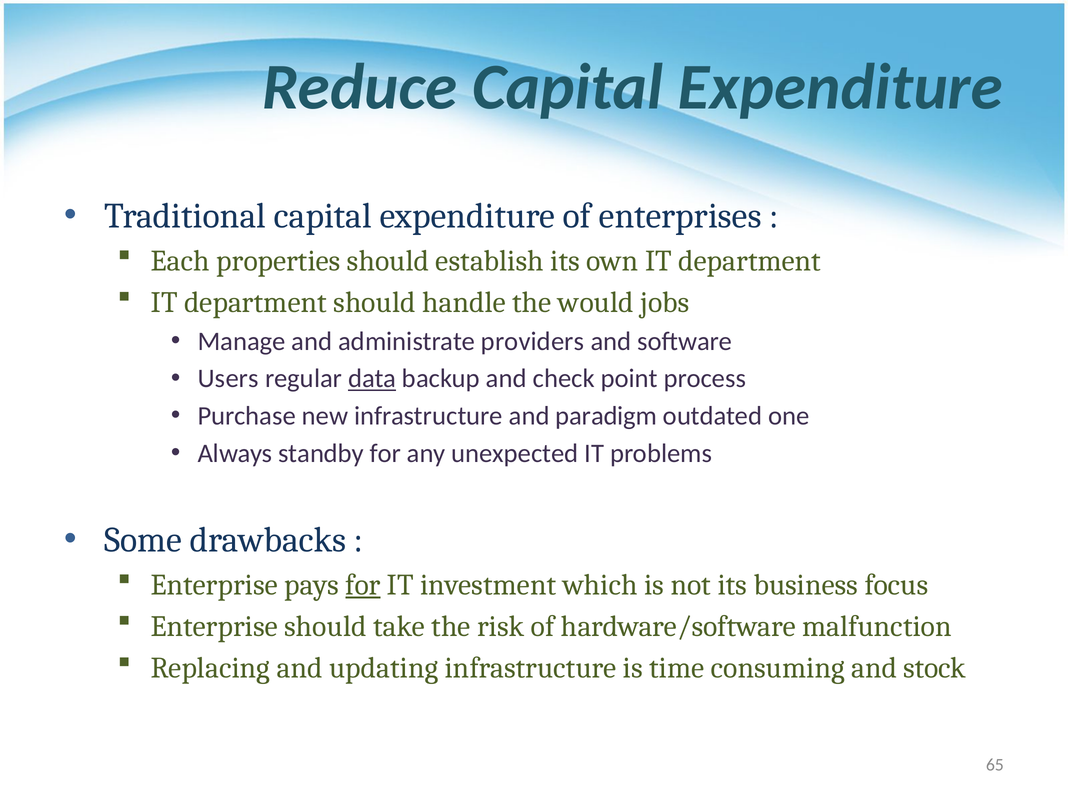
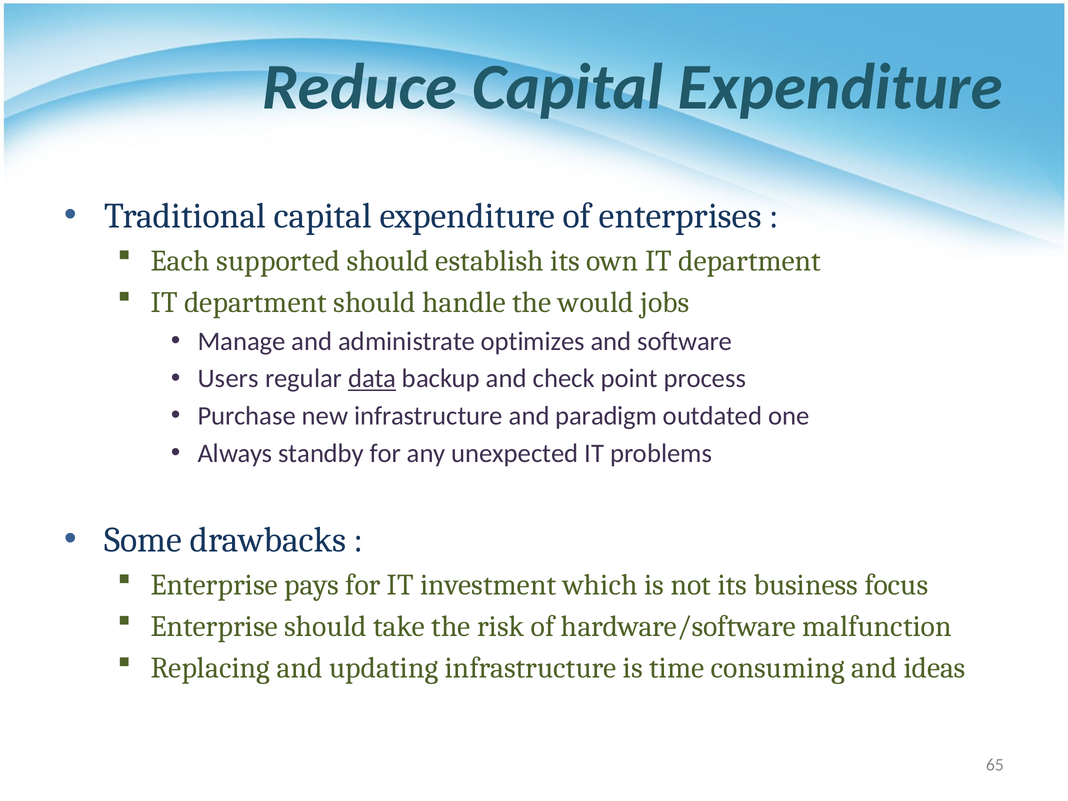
properties: properties -> supported
providers: providers -> optimizes
for at (363, 585) underline: present -> none
stock: stock -> ideas
